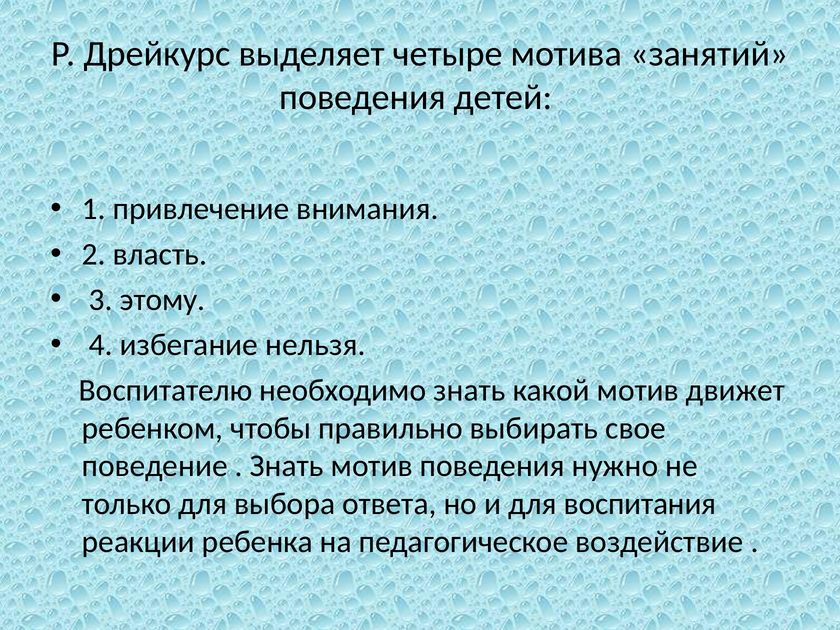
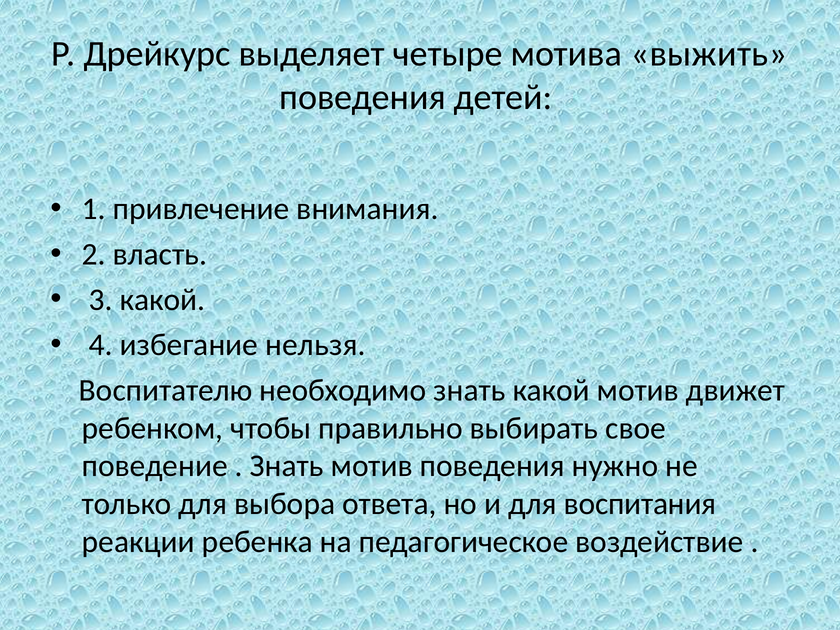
занятий: занятий -> выжить
3 этому: этому -> какой
